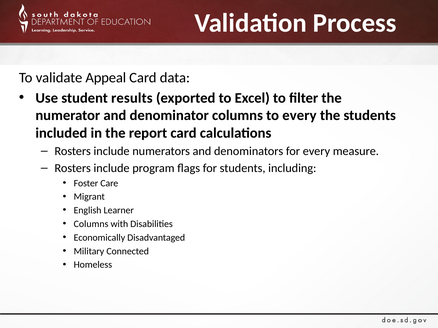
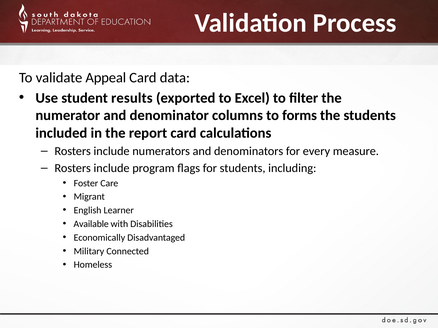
to every: every -> forms
Columns at (91, 224): Columns -> Available
